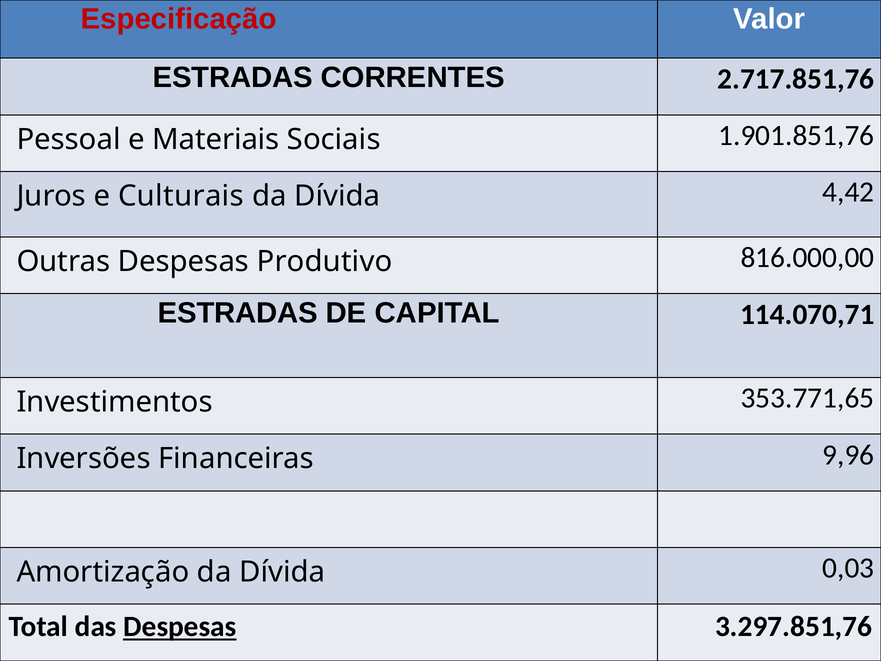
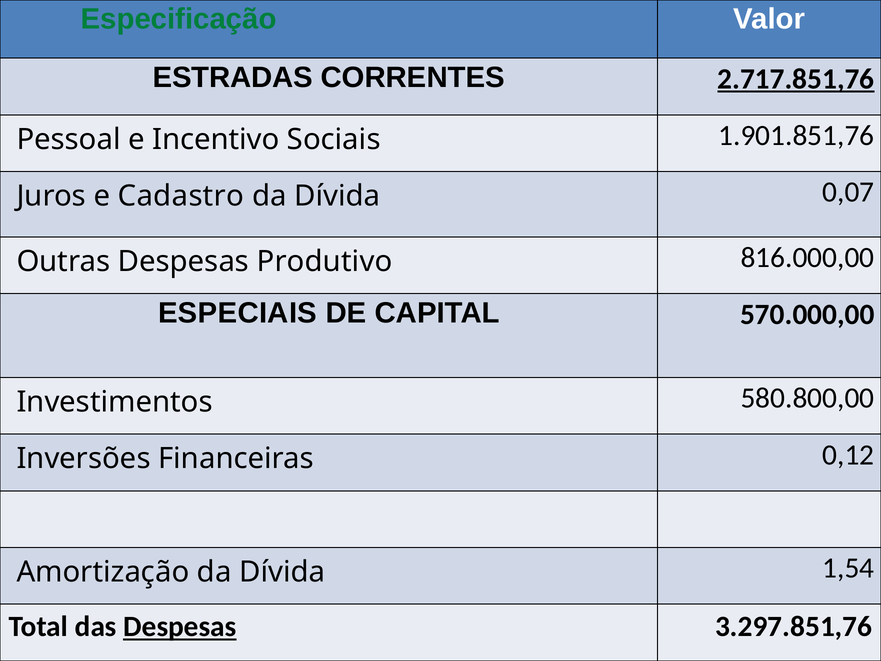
Especificação colour: red -> green
2.717.851,76 underline: none -> present
Materiais: Materiais -> Incentivo
Culturais: Culturais -> Cadastro
4,42: 4,42 -> 0,07
ESTRADAS at (238, 313): ESTRADAS -> ESPECIAIS
114.070,71: 114.070,71 -> 570.000,00
353.771,65: 353.771,65 -> 580.800,00
9,96: 9,96 -> 0,12
0,03: 0,03 -> 1,54
